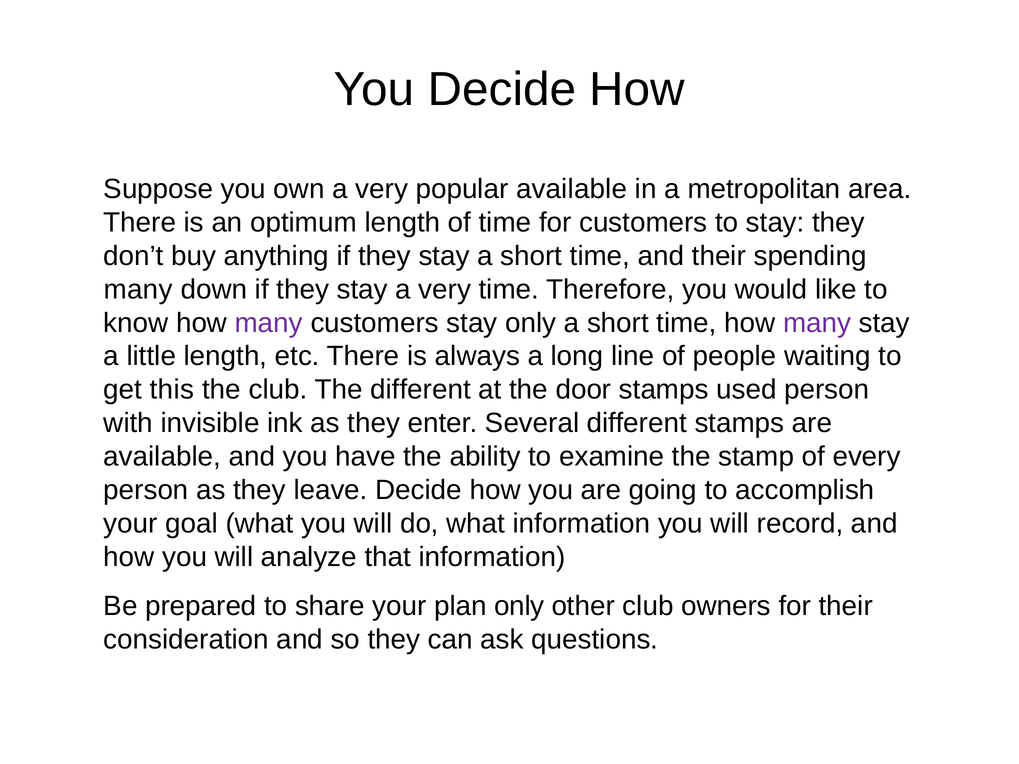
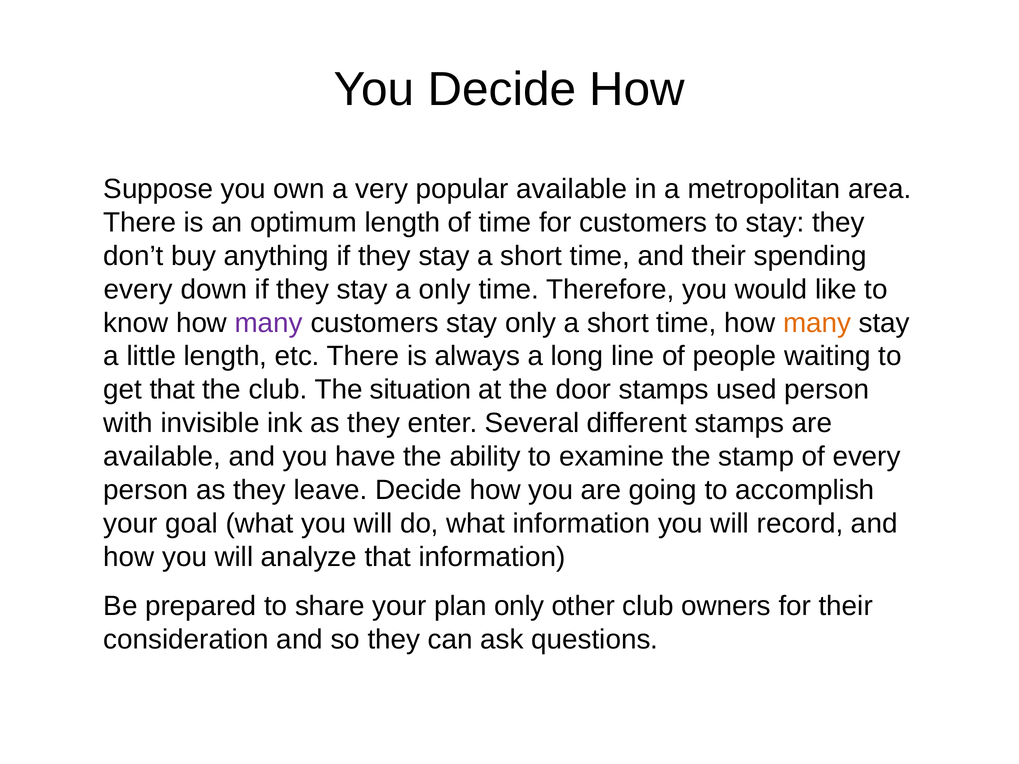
many at (138, 289): many -> every
stay a very: very -> only
many at (817, 323) colour: purple -> orange
get this: this -> that
The different: different -> situation
